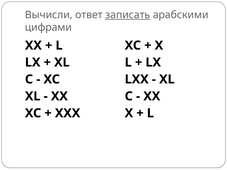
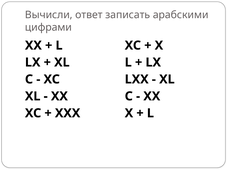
записать underline: present -> none
